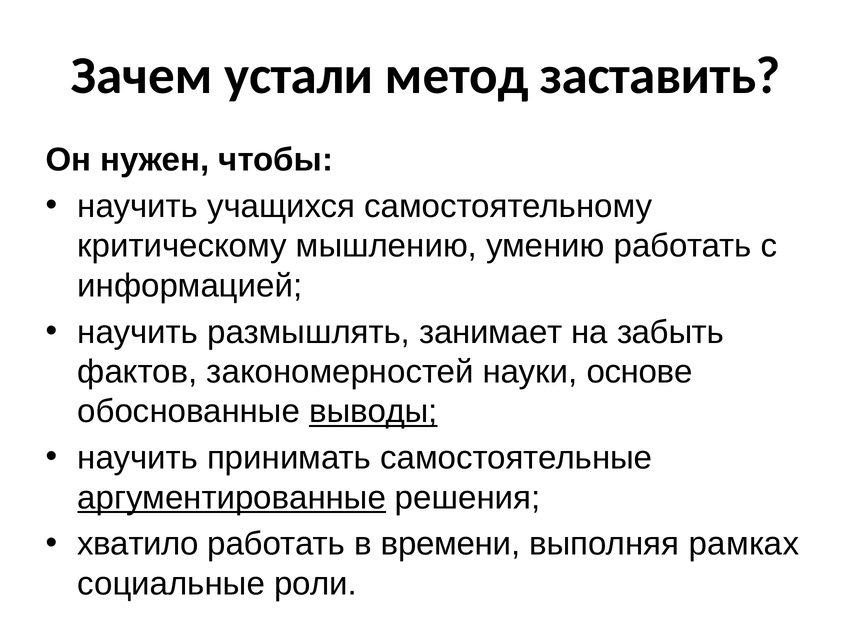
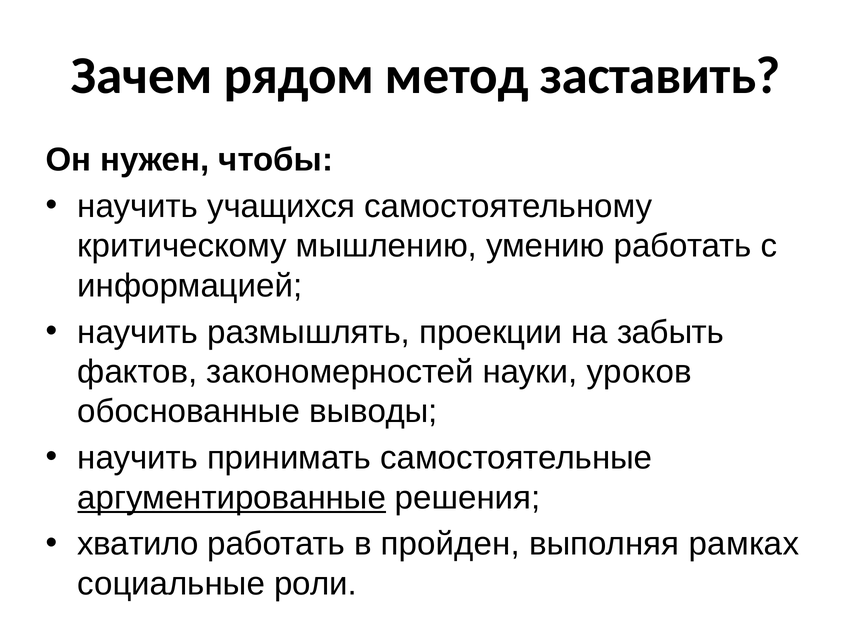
устали: устали -> рядом
занимает: занимает -> проекции
основе: основе -> уроков
выводы underline: present -> none
времени: времени -> пройден
